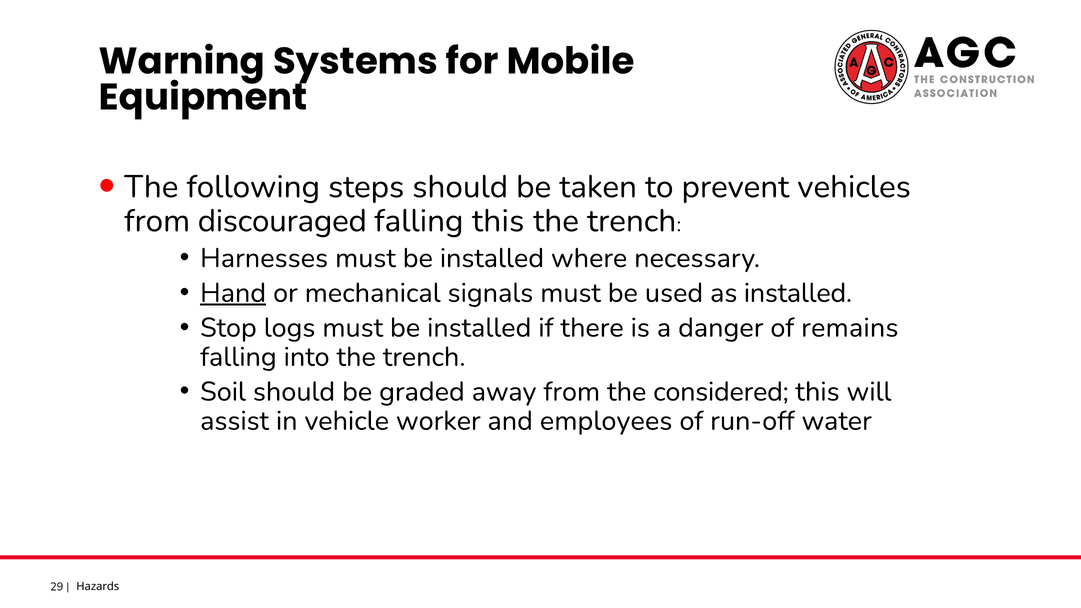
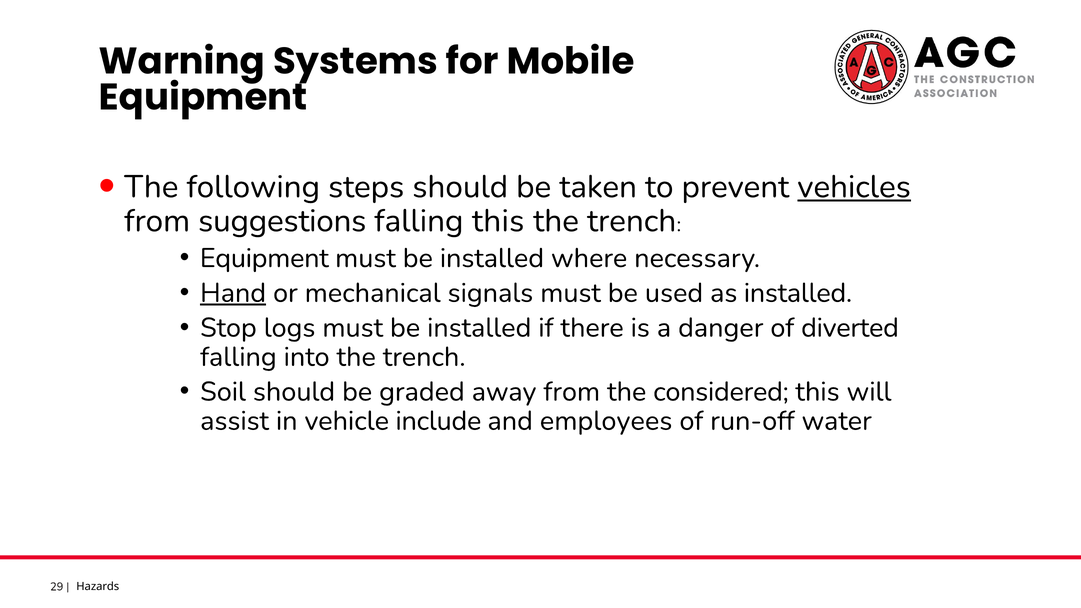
vehicles underline: none -> present
discouraged: discouraged -> suggestions
Harnesses at (264, 258): Harnesses -> Equipment
remains: remains -> diverted
worker: worker -> include
